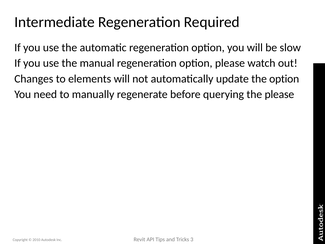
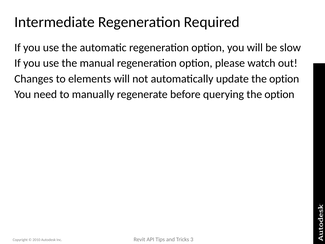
querying the please: please -> option
